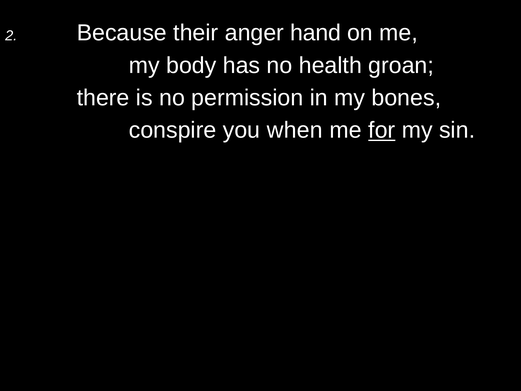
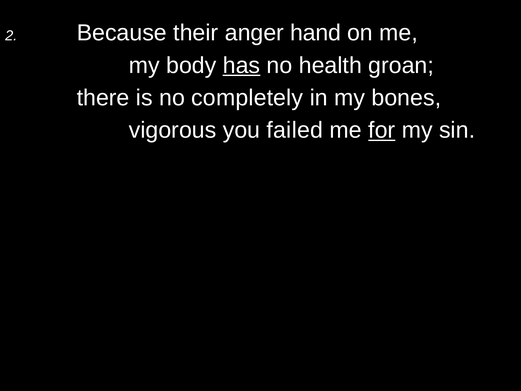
has underline: none -> present
permission: permission -> completely
conspire: conspire -> vigorous
when: when -> failed
